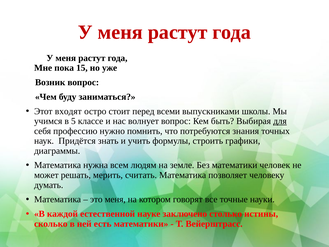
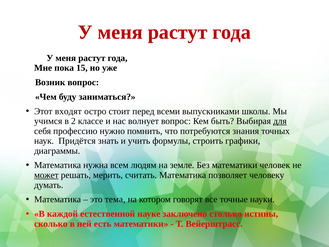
5: 5 -> 2
может underline: none -> present
это меня: меня -> тема
